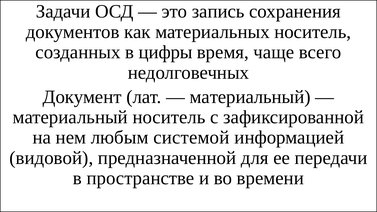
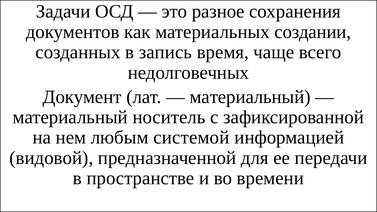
запись: запись -> разное
материальных носитель: носитель -> создании
цифры: цифры -> запись
